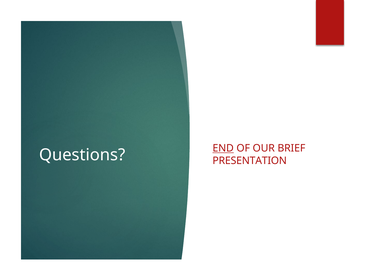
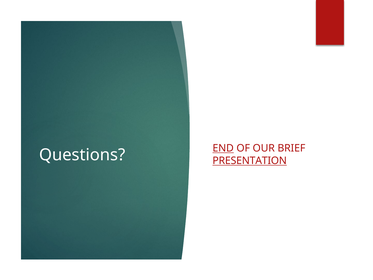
PRESENTATION underline: none -> present
